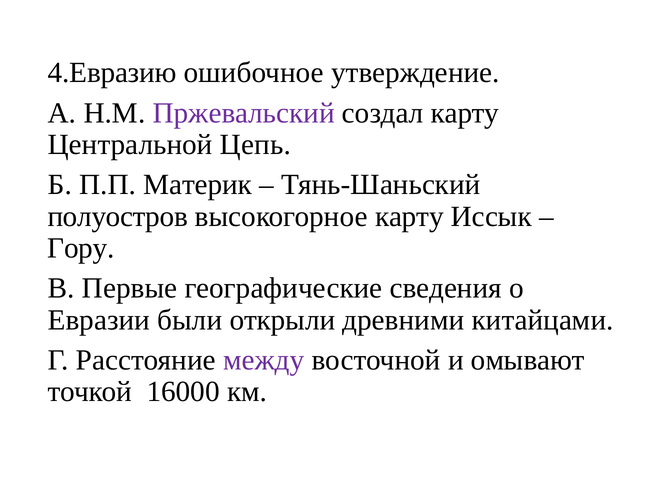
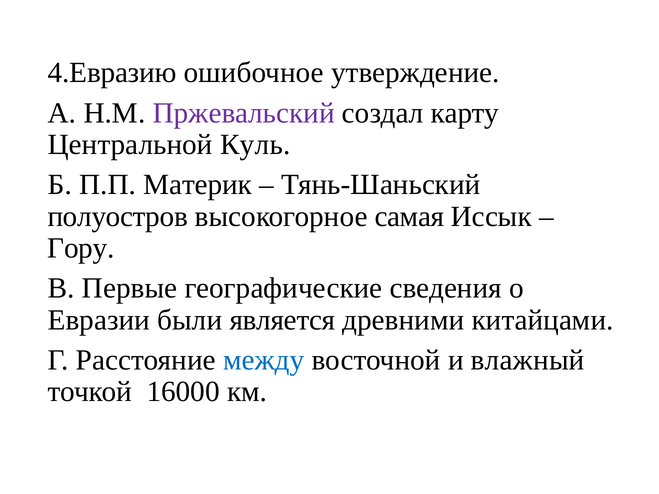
Цепь: Цепь -> Куль
высокогорное карту: карту -> самая
открыли: открыли -> является
между colour: purple -> blue
омывают: омывают -> влажный
